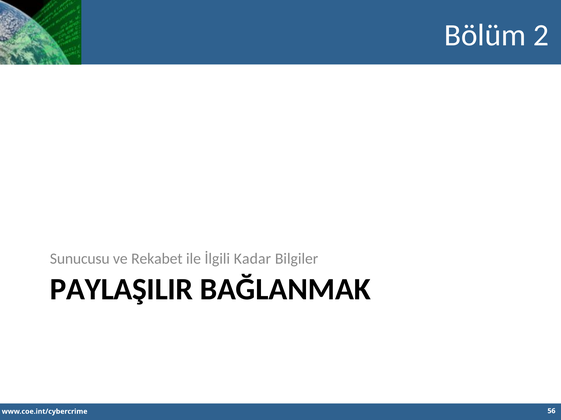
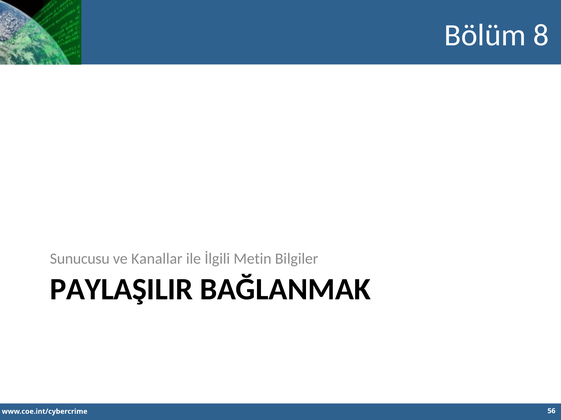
2: 2 -> 8
Rekabet: Rekabet -> Kanallar
Kadar: Kadar -> Metin
